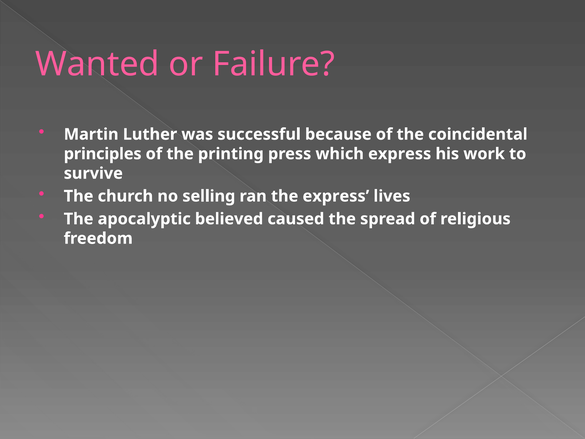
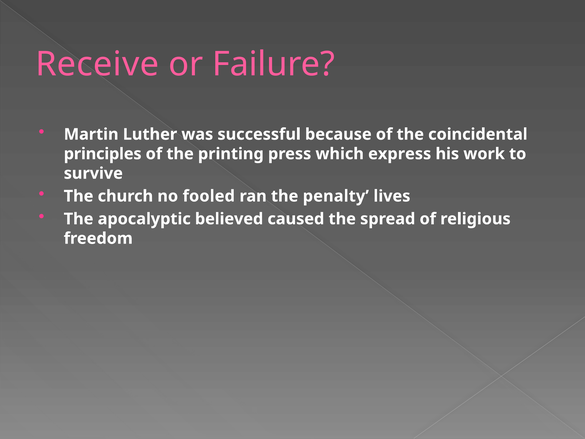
Wanted: Wanted -> Receive
selling: selling -> fooled
the express: express -> penalty
